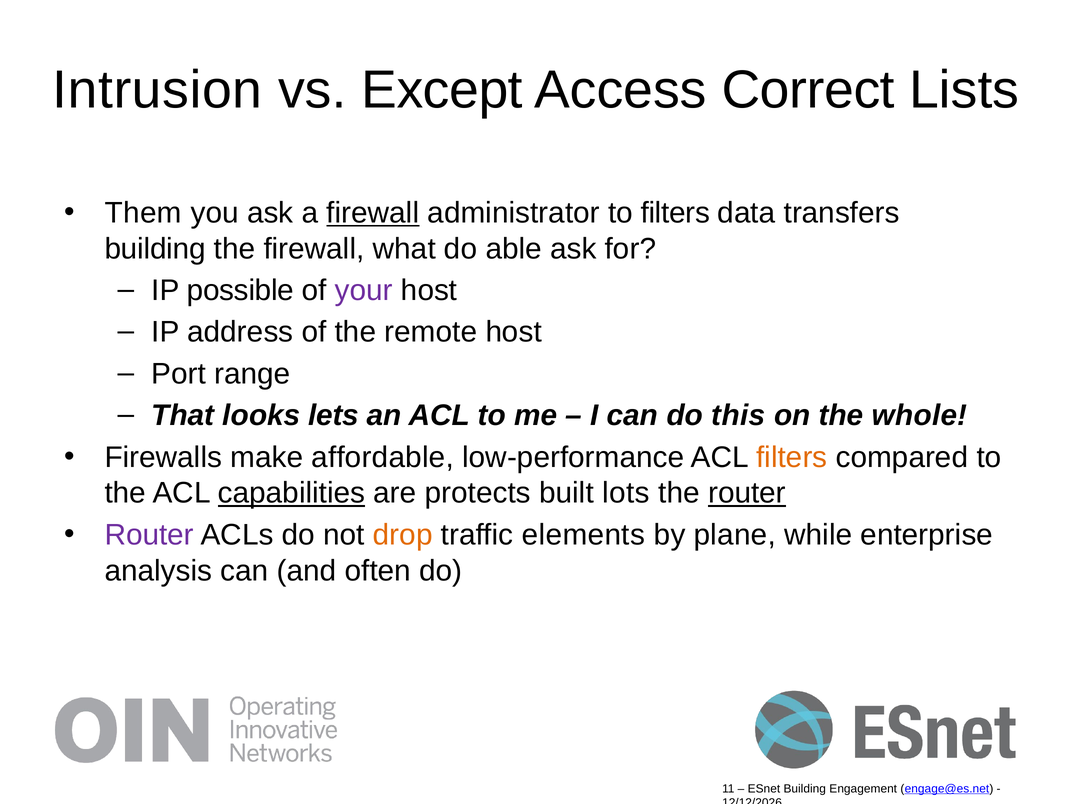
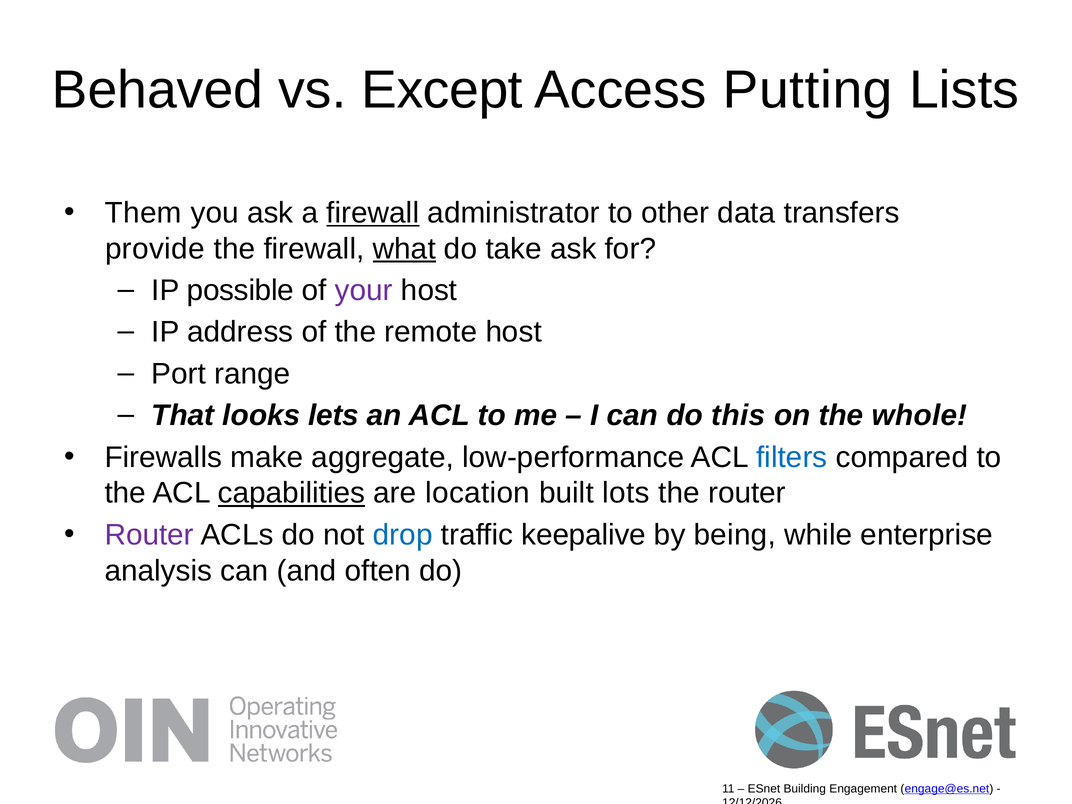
Intrusion: Intrusion -> Behaved
Correct: Correct -> Putting
to filters: filters -> other
building at (155, 249): building -> provide
what underline: none -> present
able: able -> take
affordable: affordable -> aggregate
filters at (792, 457) colour: orange -> blue
protects: protects -> location
router at (747, 493) underline: present -> none
drop colour: orange -> blue
elements: elements -> keepalive
plane: plane -> being
